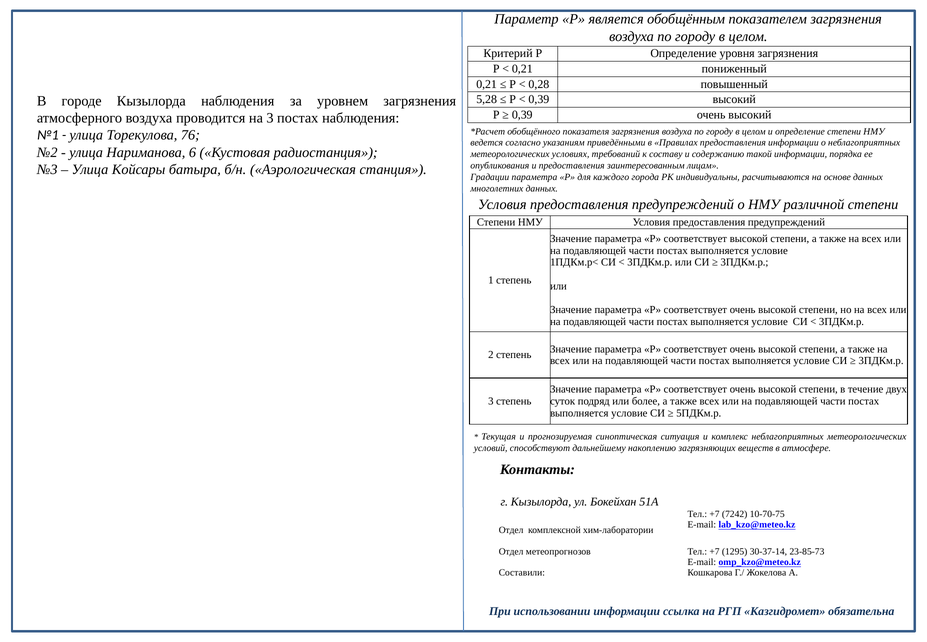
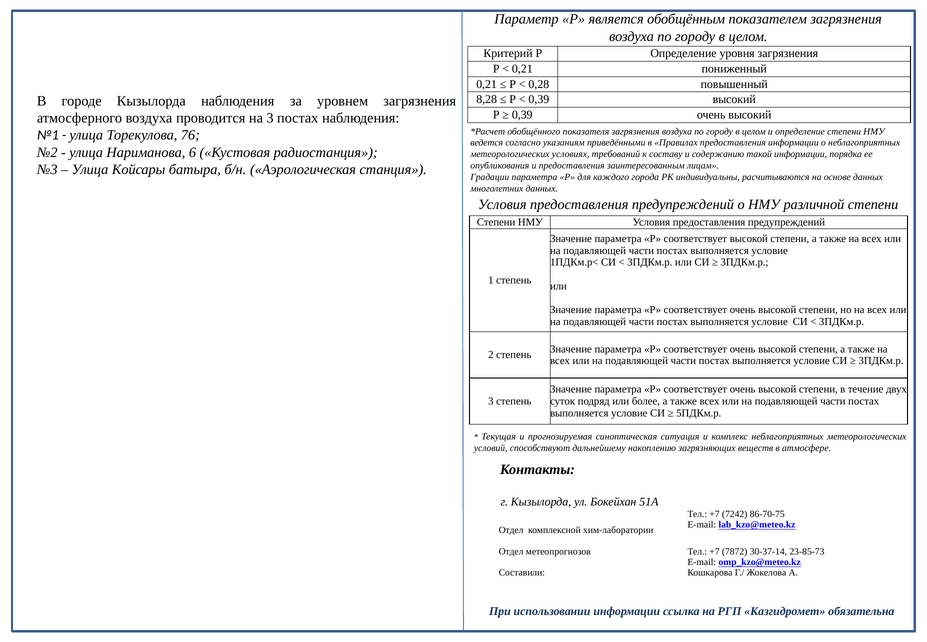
5,28: 5,28 -> 8,28
10-70-75: 10-70-75 -> 86-70-75
1295: 1295 -> 7872
